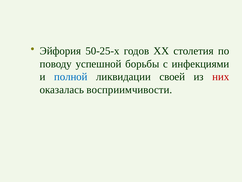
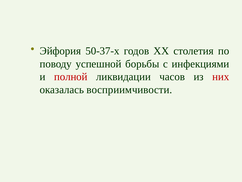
50-25-х: 50-25-х -> 50-37-х
полной colour: blue -> red
своей: своей -> часов
